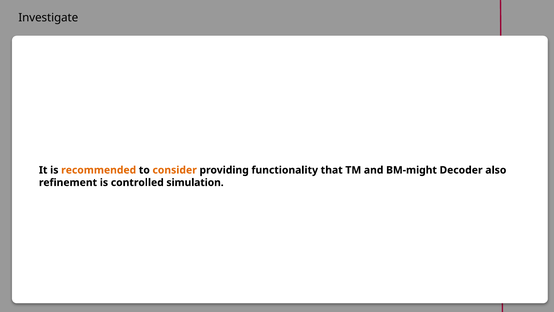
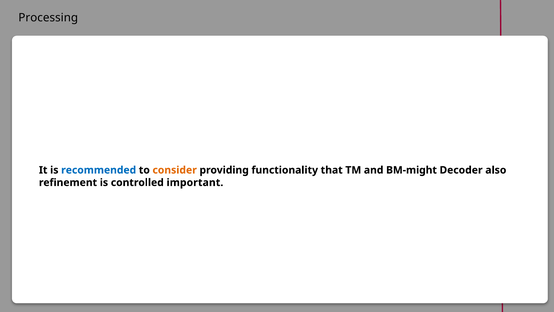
Investigate: Investigate -> Processing
recommended colour: orange -> blue
simulation: simulation -> important
